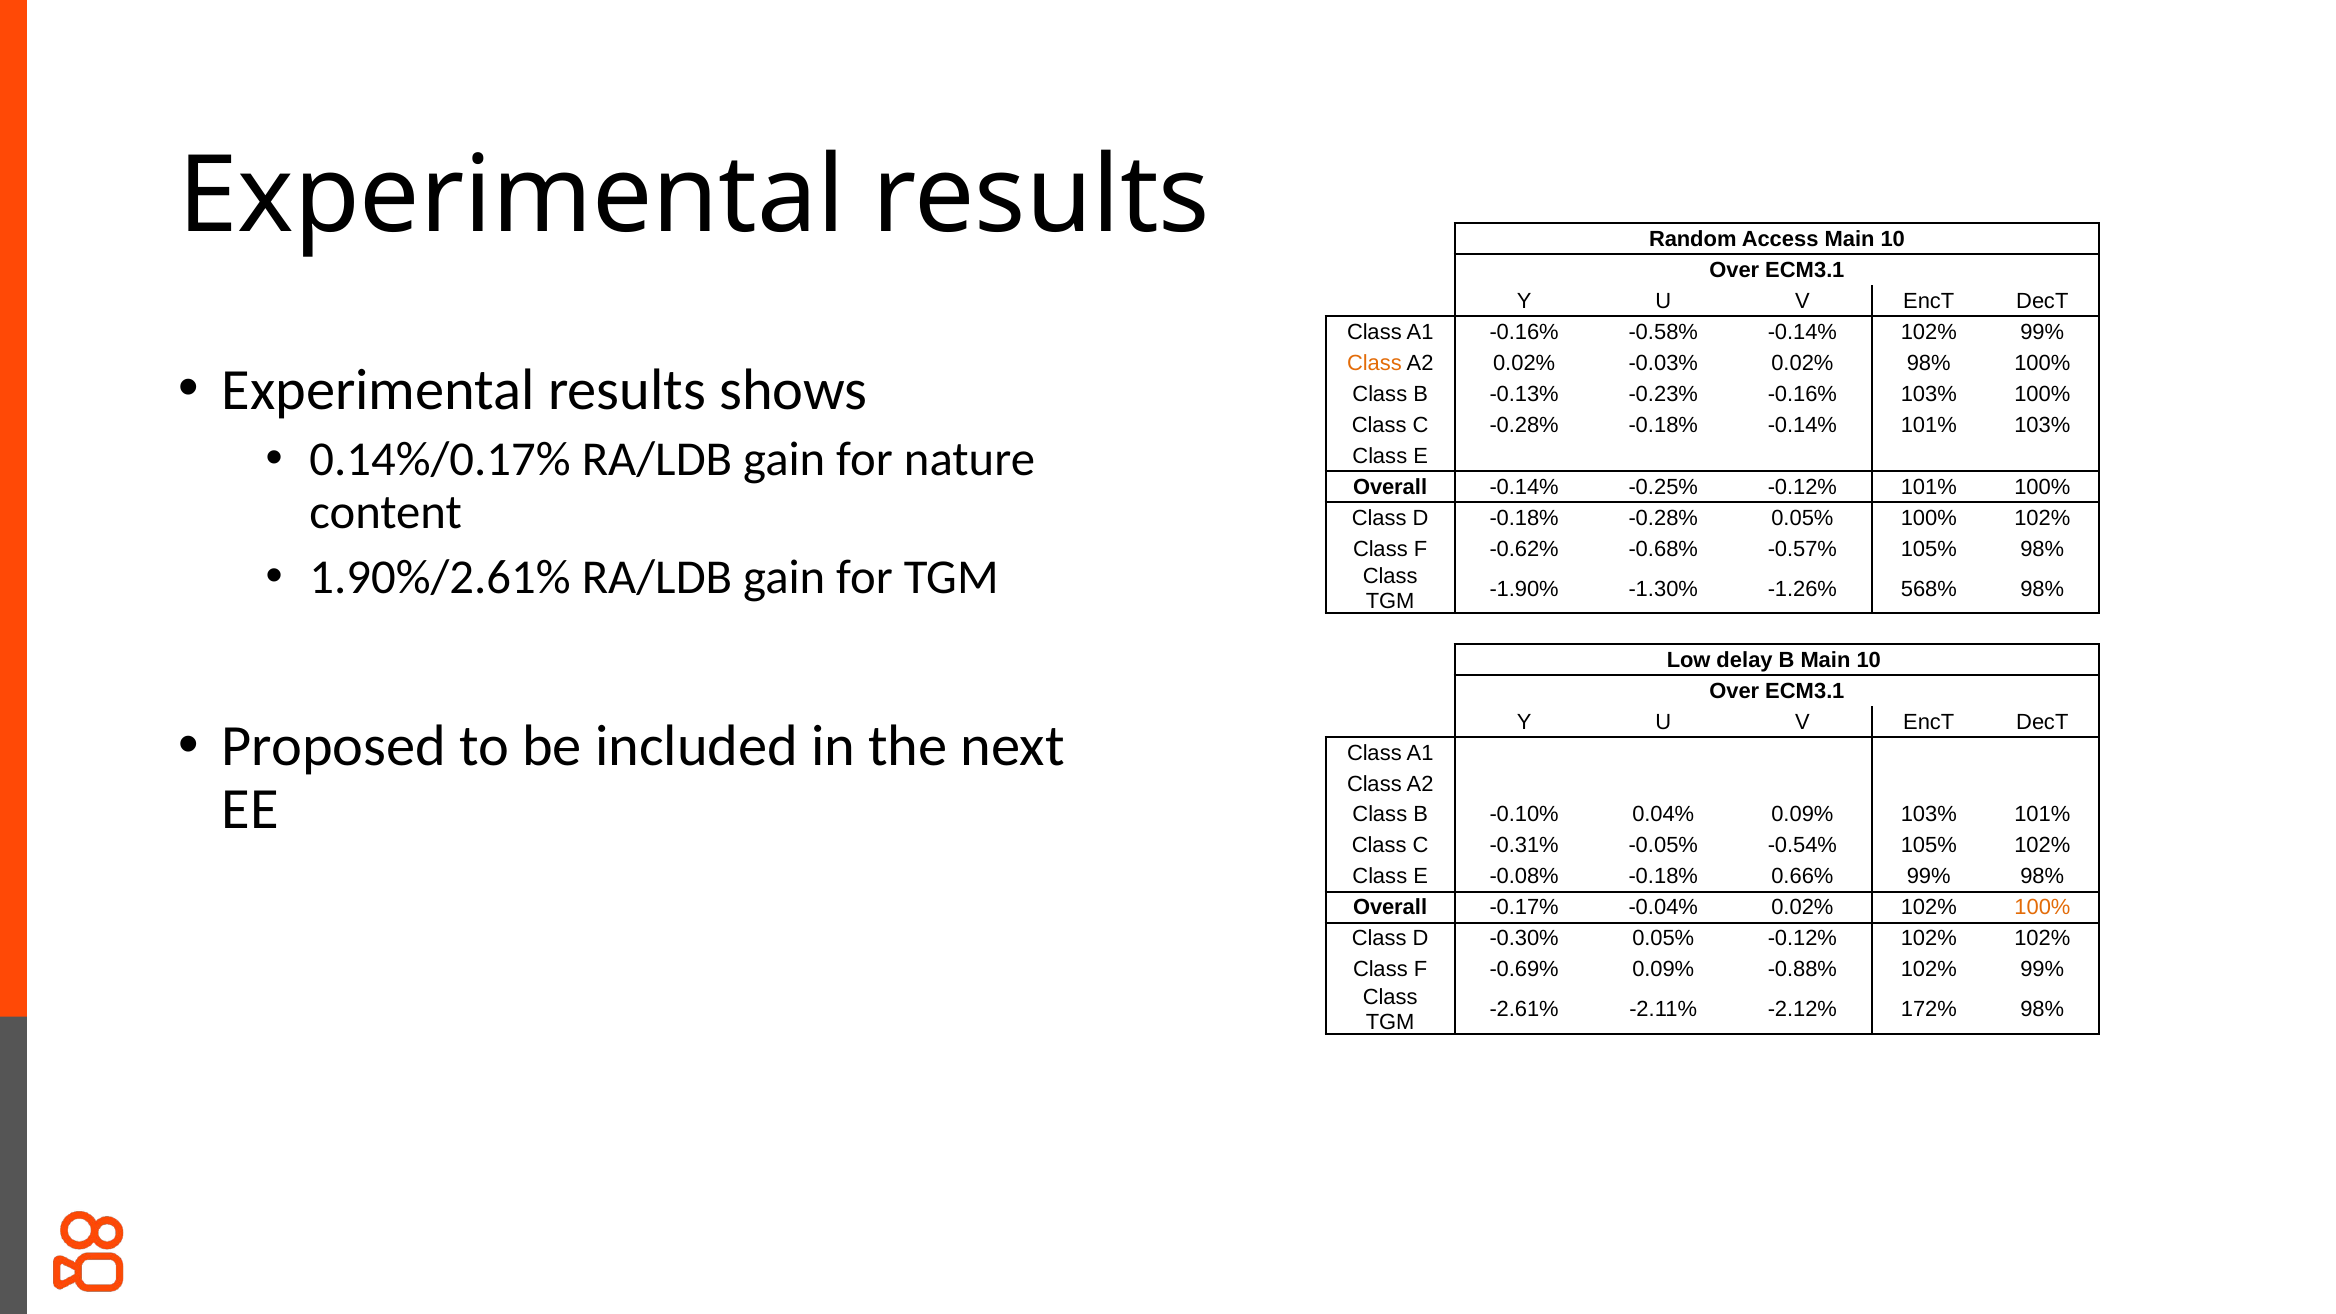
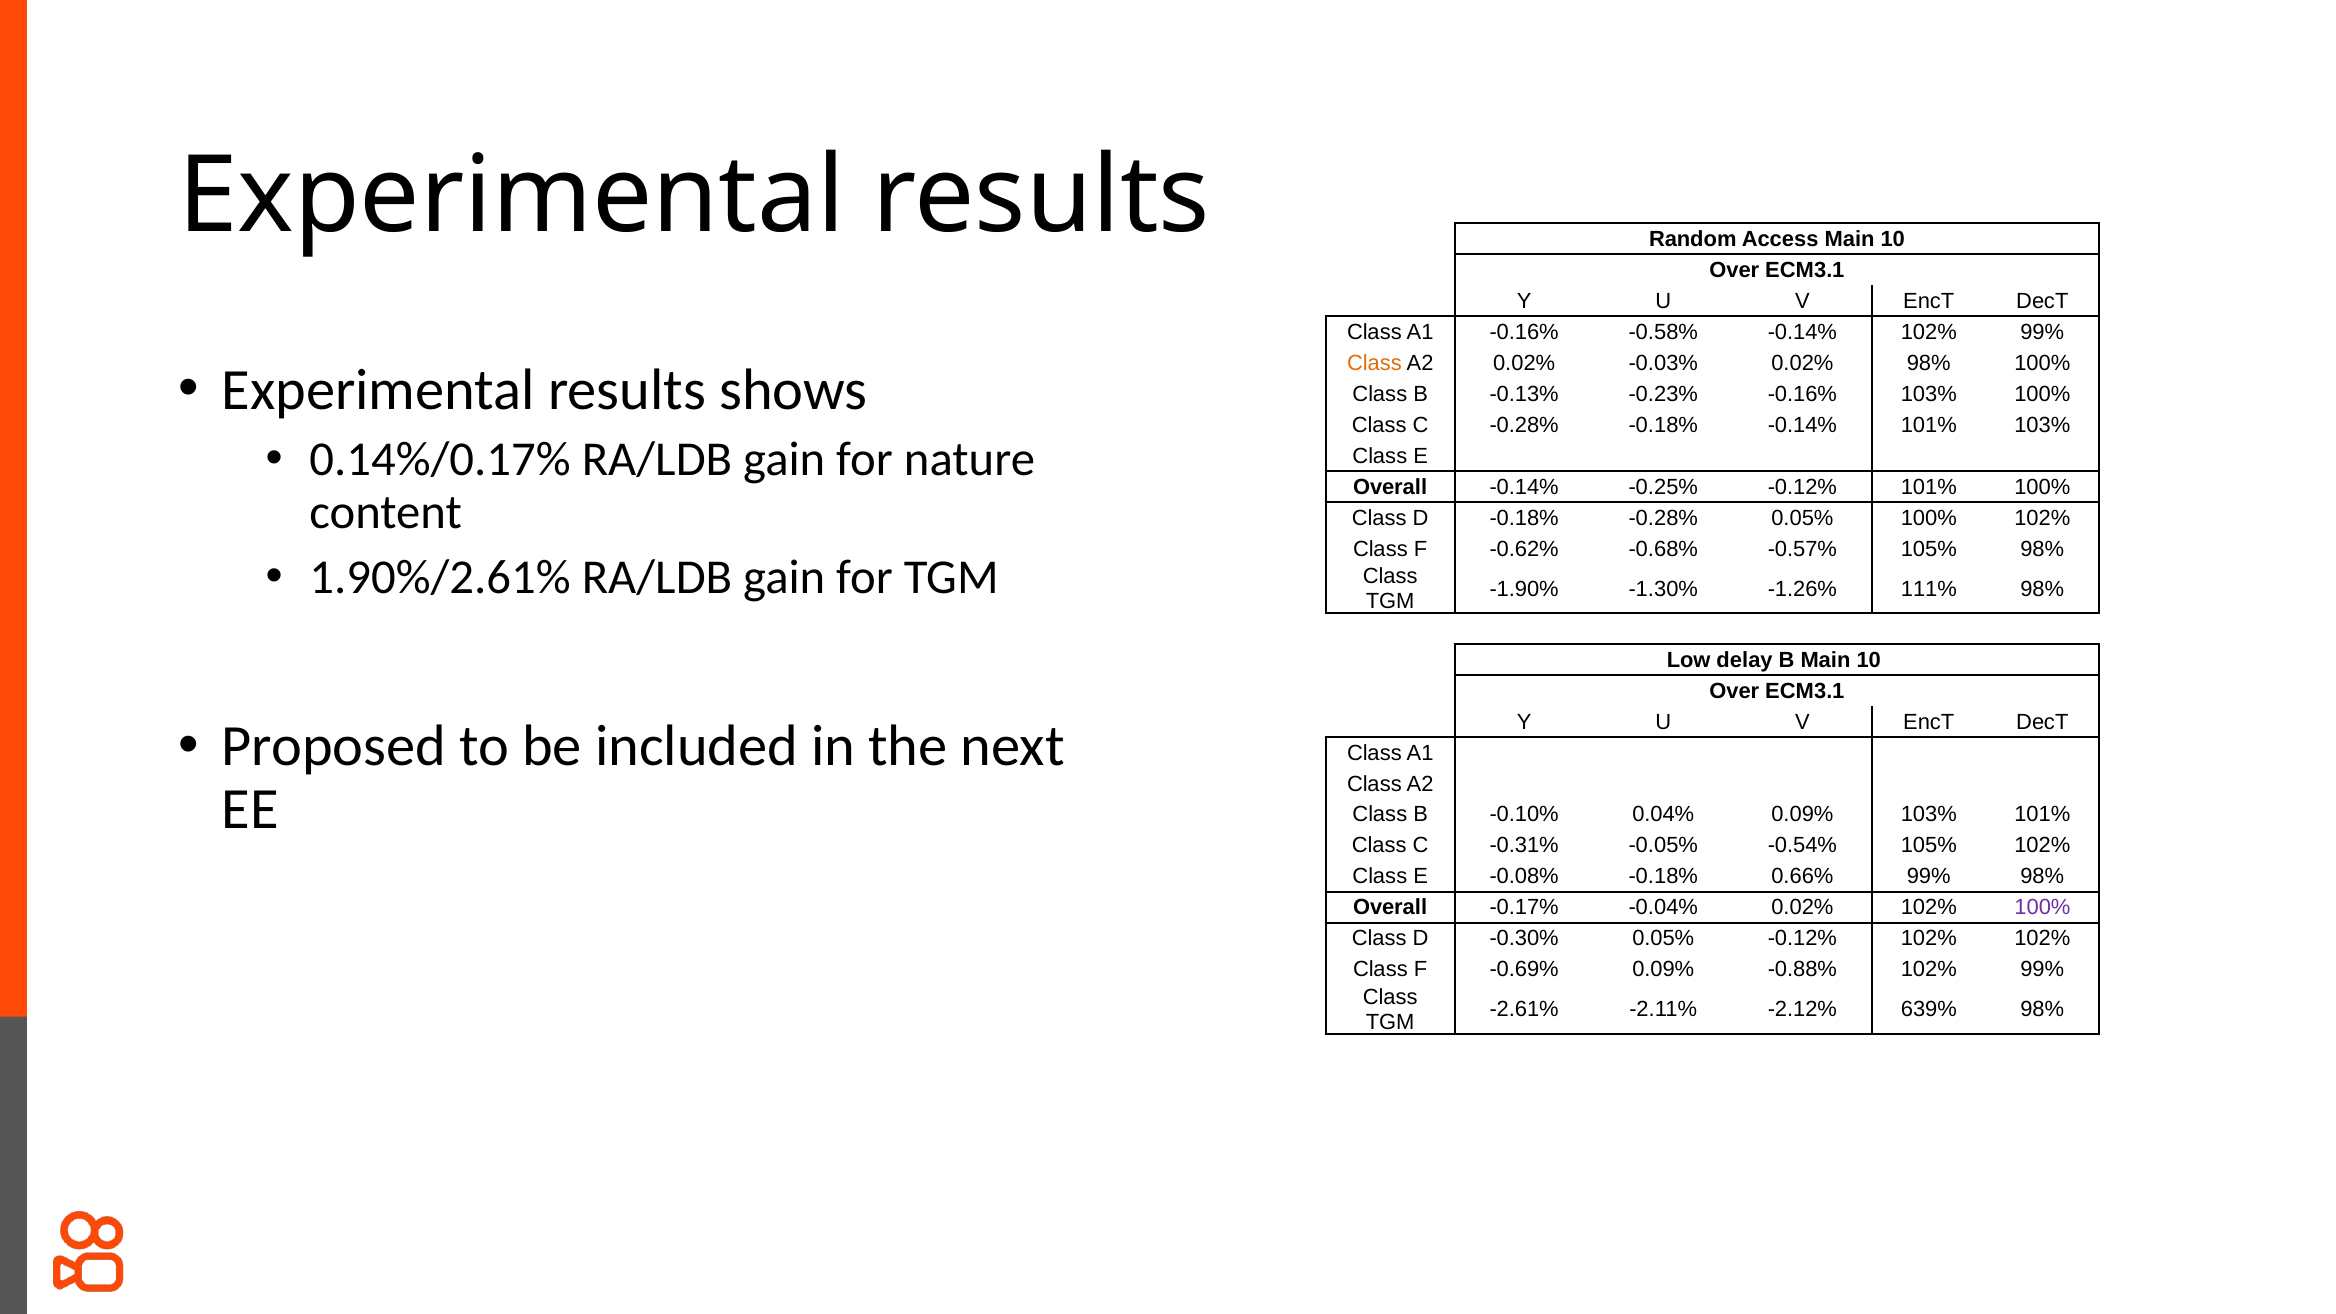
568%: 568% -> 111%
100% at (2042, 908) colour: orange -> purple
172%: 172% -> 639%
